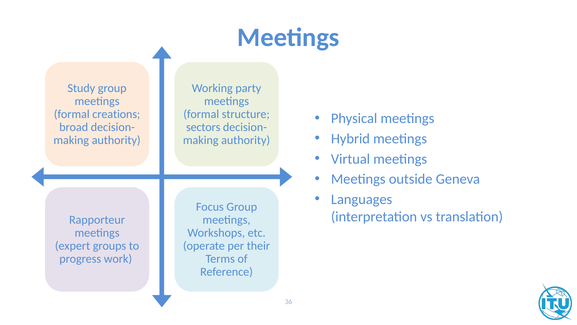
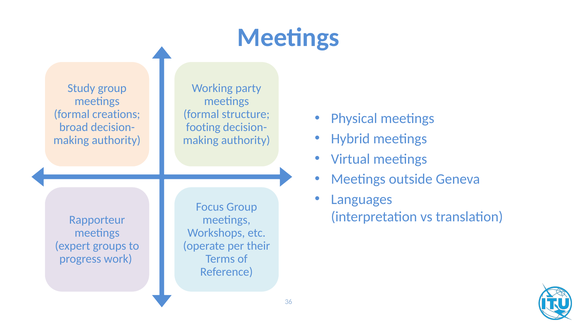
sectors: sectors -> footing
